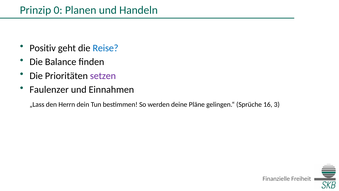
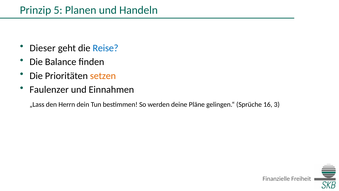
0: 0 -> 5
Positiv: Positiv -> Dieser
setzen colour: purple -> orange
